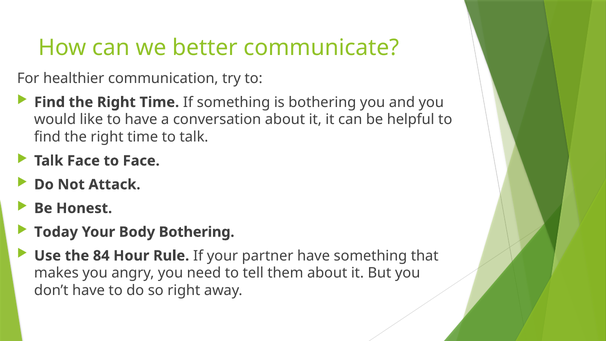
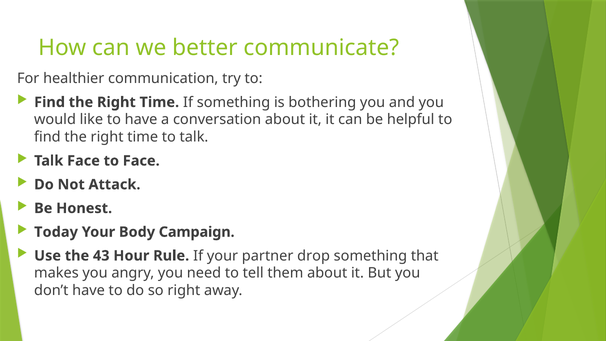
Body Bothering: Bothering -> Campaign
84: 84 -> 43
partner have: have -> drop
